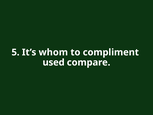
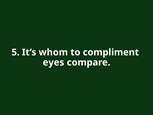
used: used -> eyes
